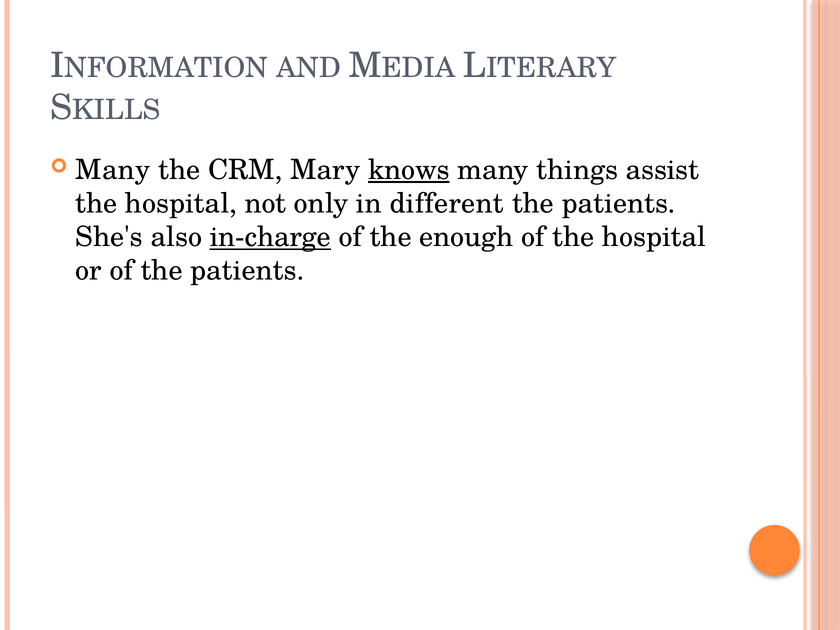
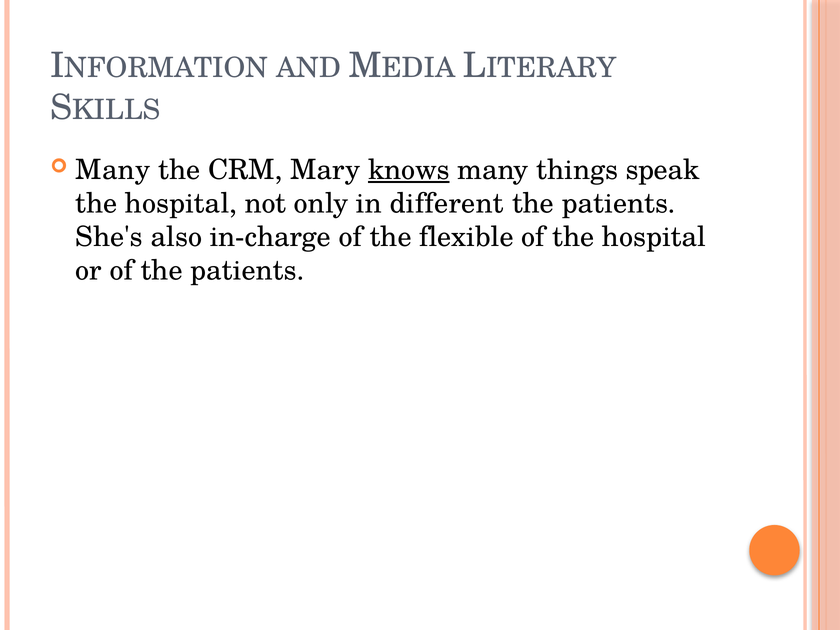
assist: assist -> speak
in-charge underline: present -> none
enough: enough -> flexible
